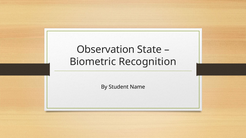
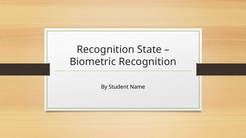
Observation at (106, 50): Observation -> Recognition
